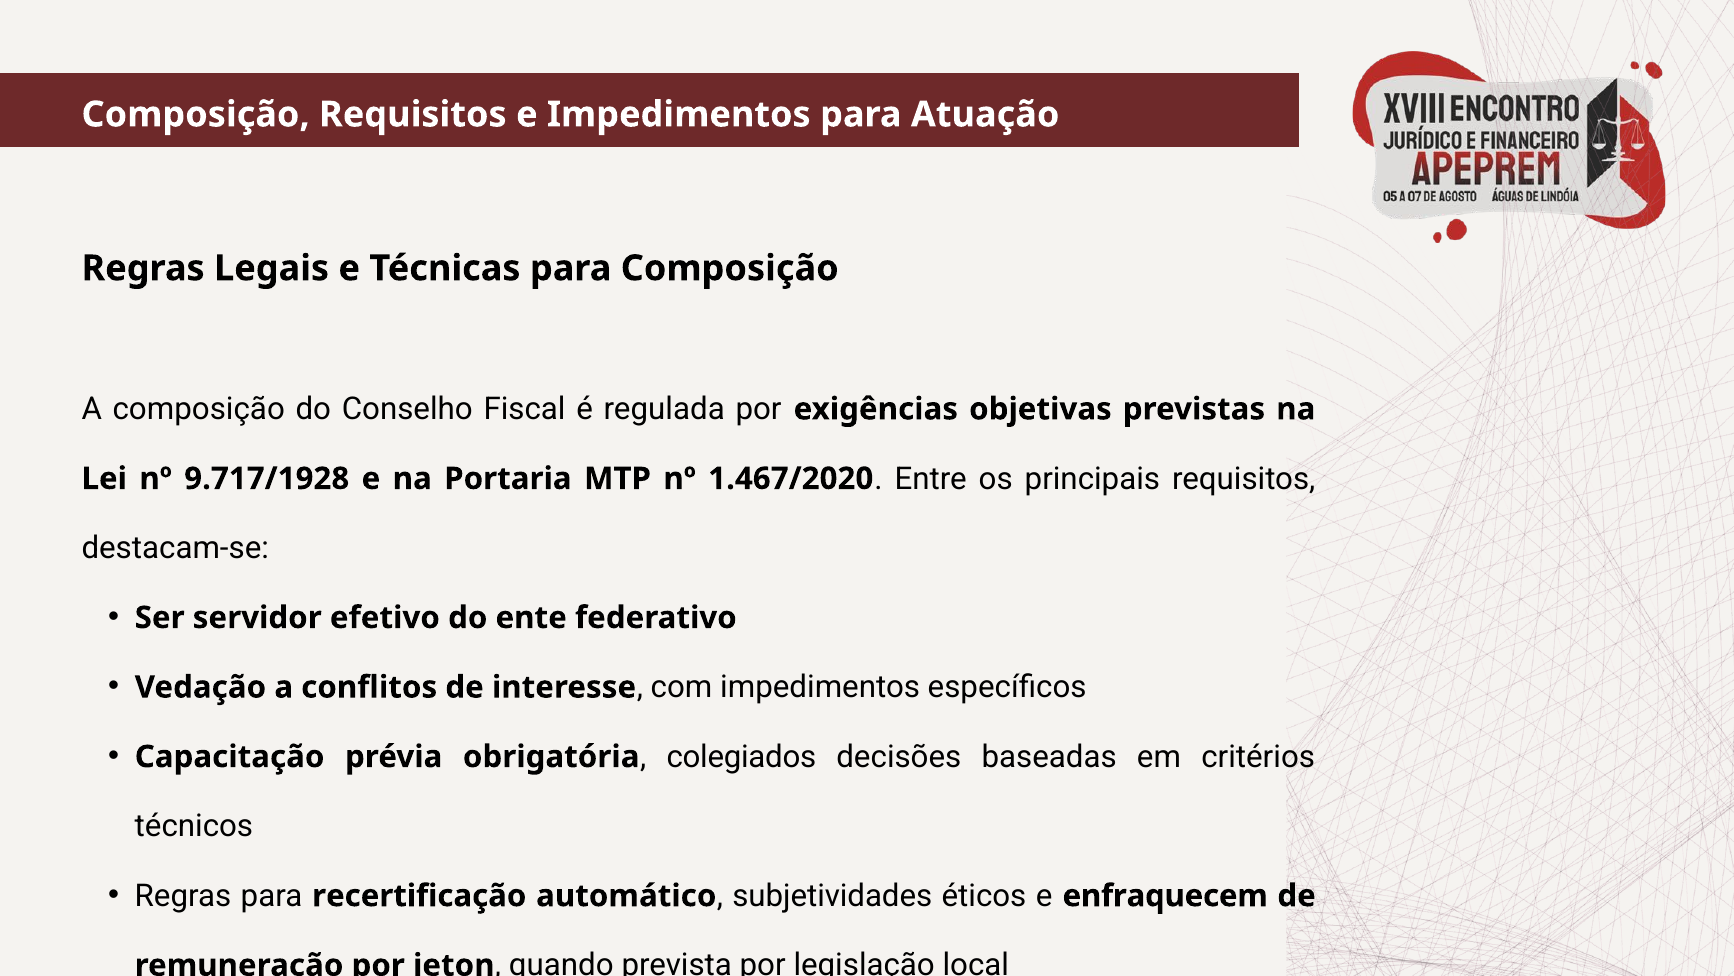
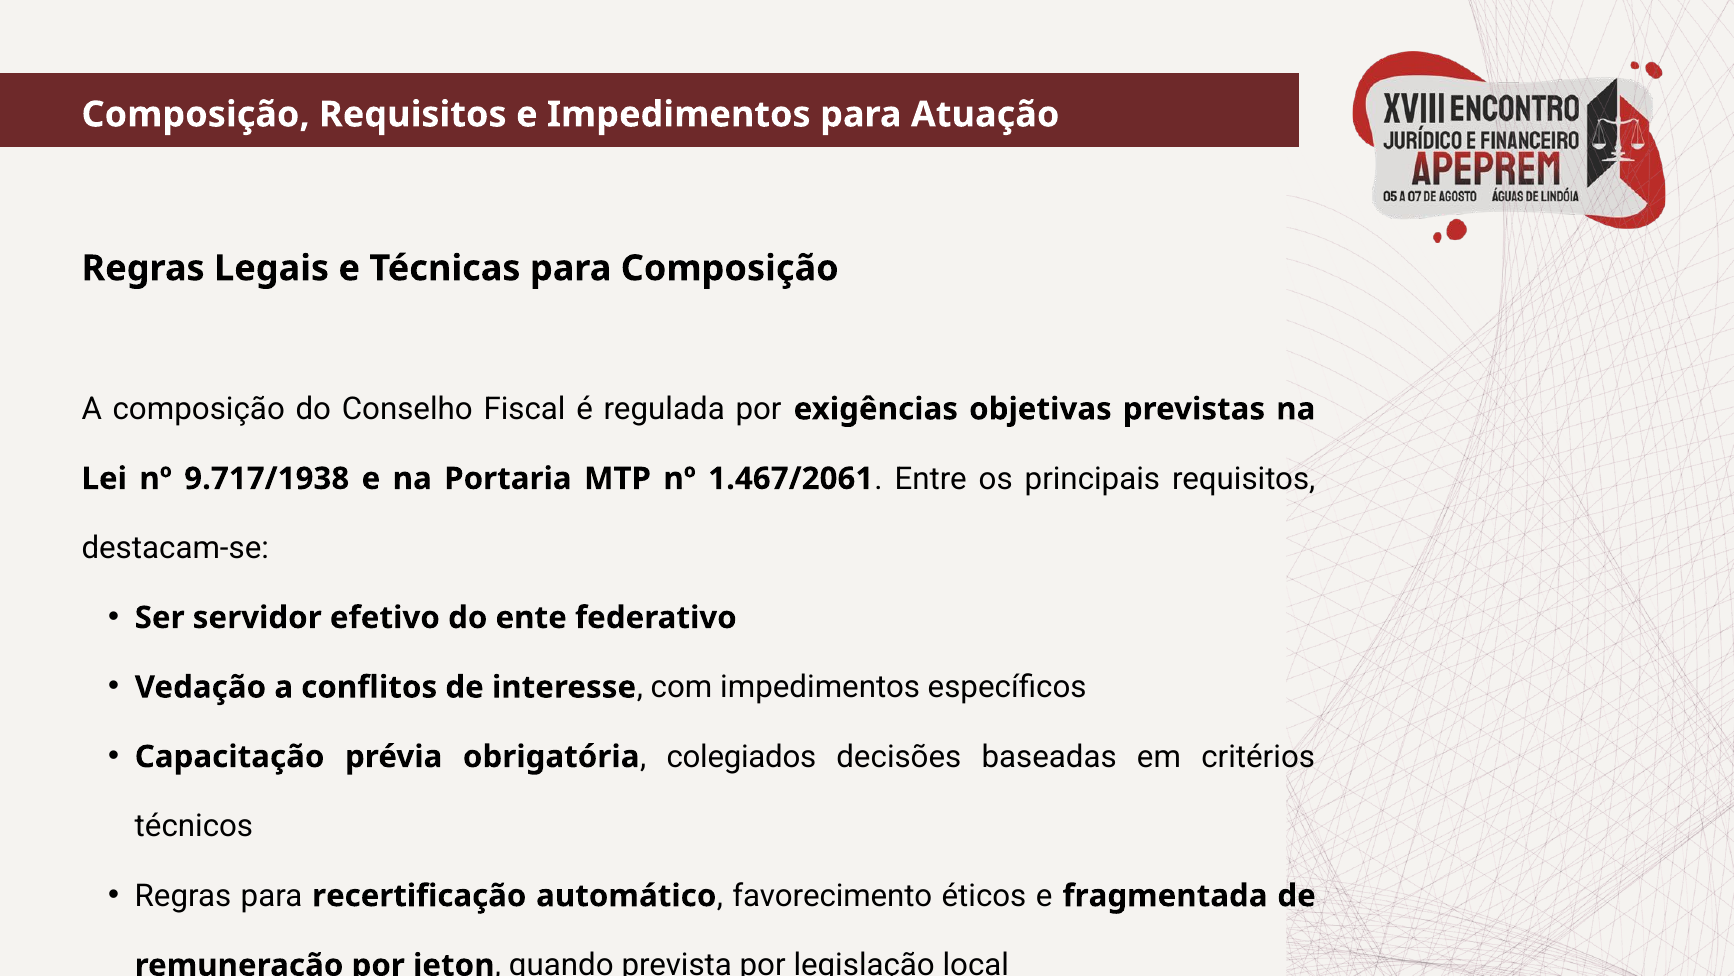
9.717/1928: 9.717/1928 -> 9.717/1938
1.467/2020: 1.467/2020 -> 1.467/2061
subjetividades: subjetividades -> favorecimento
enfraquecem: enfraquecem -> fragmentada
